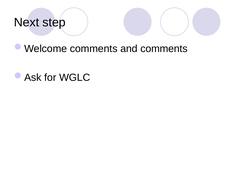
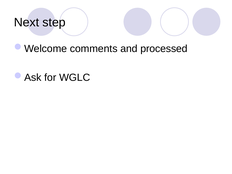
and comments: comments -> processed
